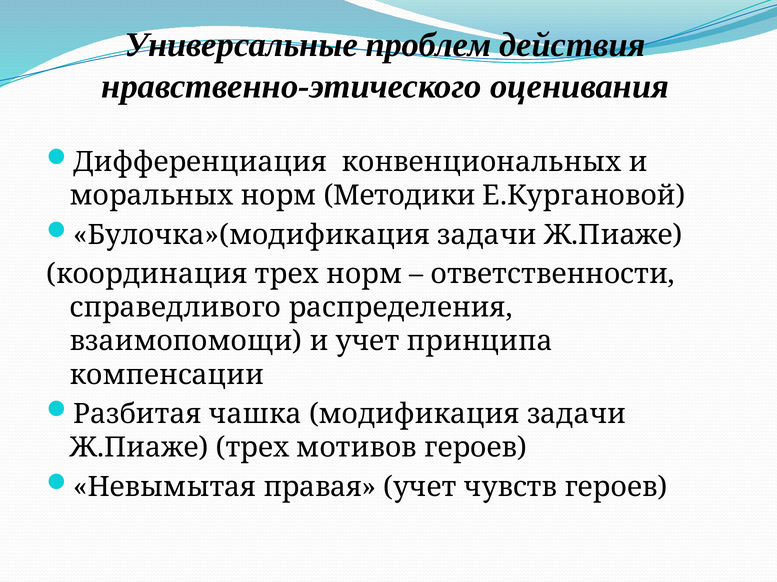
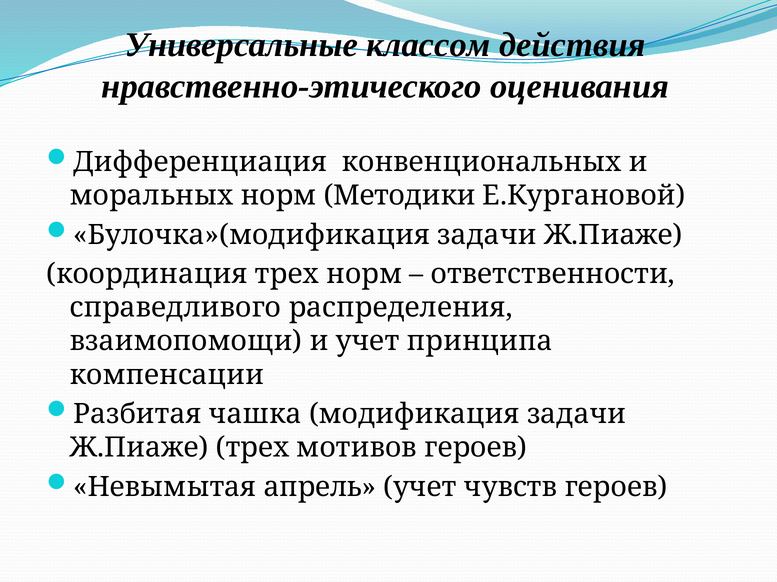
проблем: проблем -> классом
правая: правая -> апрель
